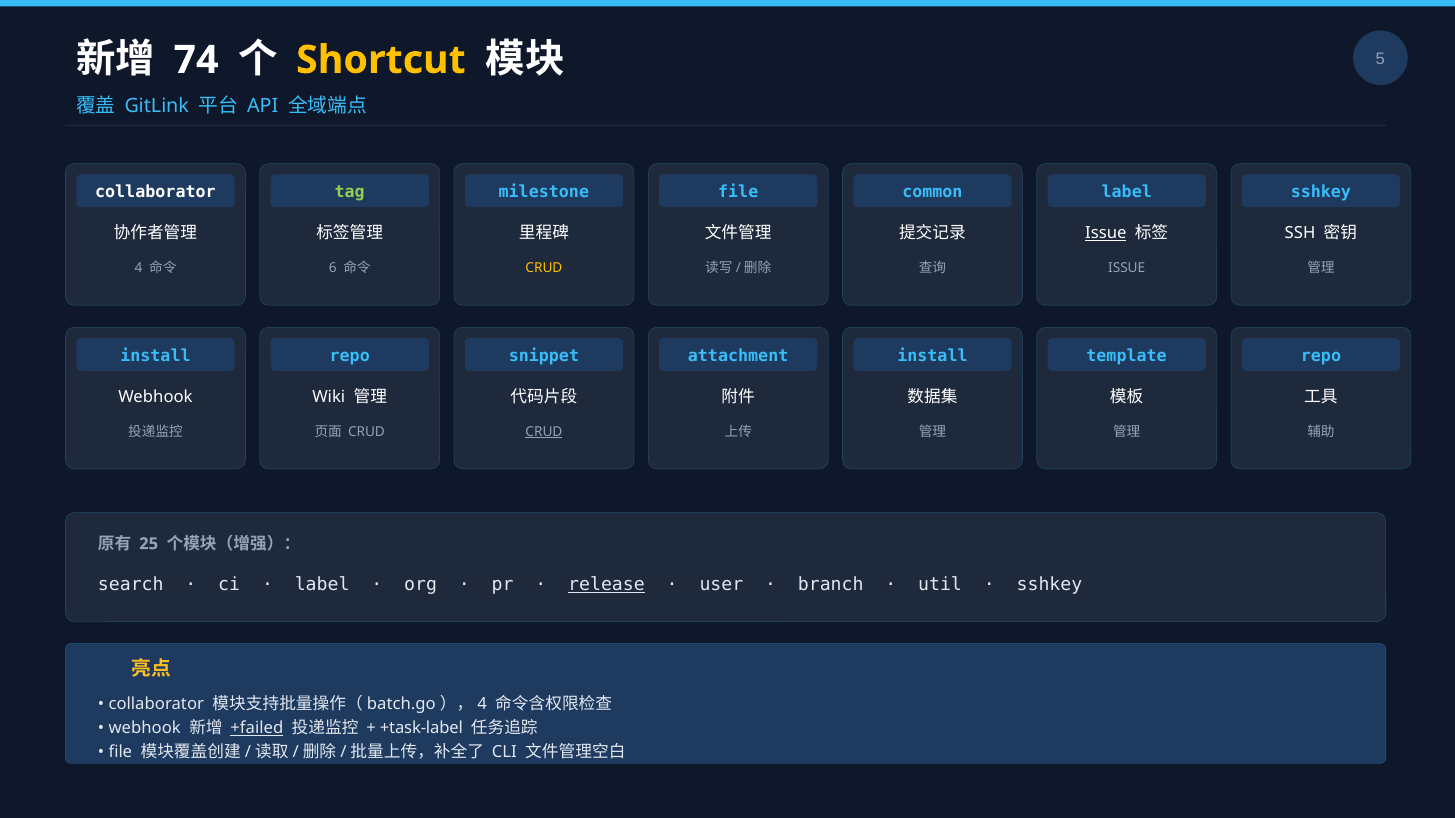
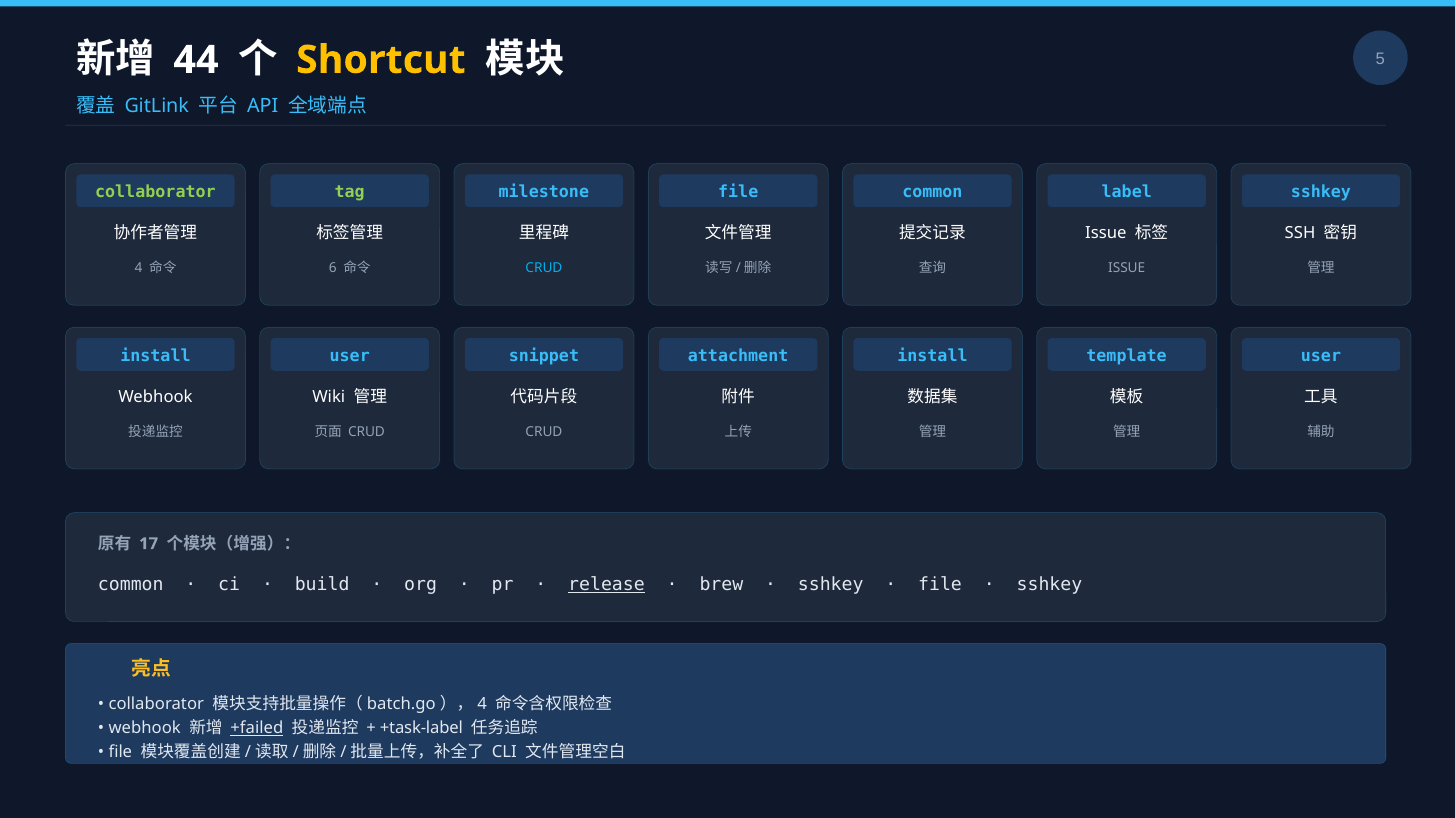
74: 74 -> 44
collaborator at (155, 192) colour: white -> light green
Issue at (1106, 233) underline: present -> none
CRUD at (544, 268) colour: yellow -> light blue
repo at (350, 356): repo -> user
repo at (1321, 356): repo -> user
CRUD at (544, 432) underline: present -> none
25: 25 -> 17
search at (131, 585): search -> common
label at (322, 585): label -> build
user: user -> brew
branch at (831, 585): branch -> sshkey
util at (940, 585): util -> file
